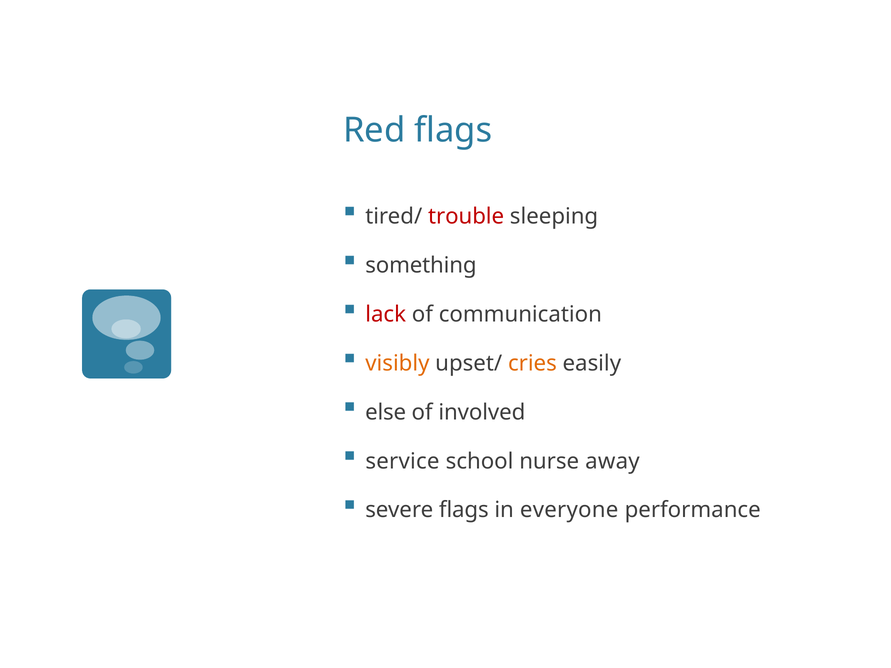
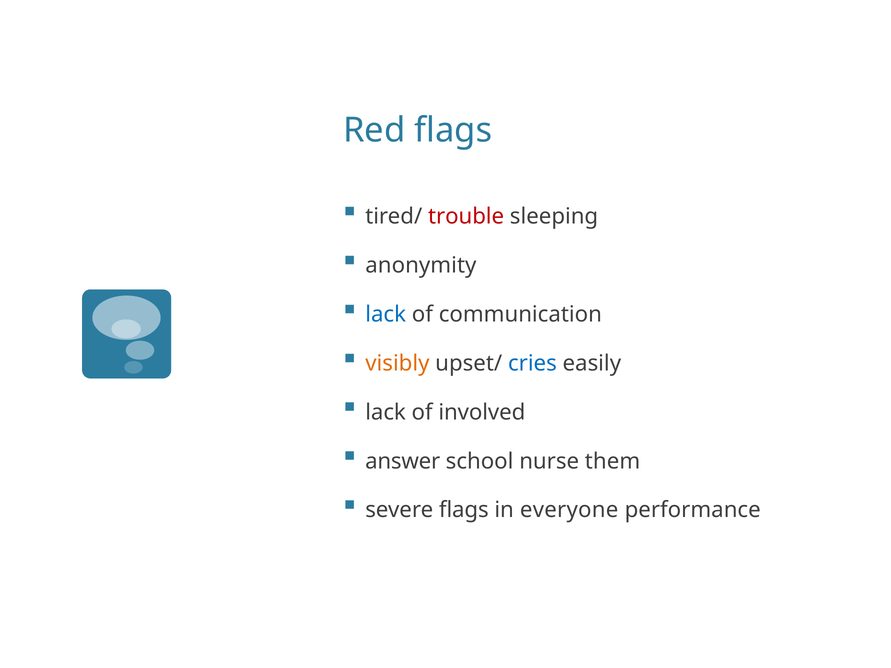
something: something -> anonymity
lack at (386, 314) colour: red -> blue
cries colour: orange -> blue
else at (386, 412): else -> lack
service: service -> answer
away: away -> them
